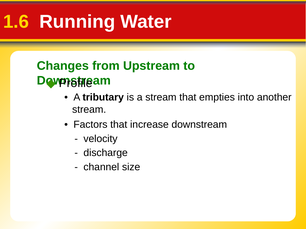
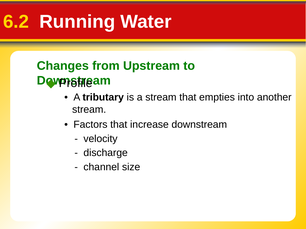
1.6: 1.6 -> 6.2
